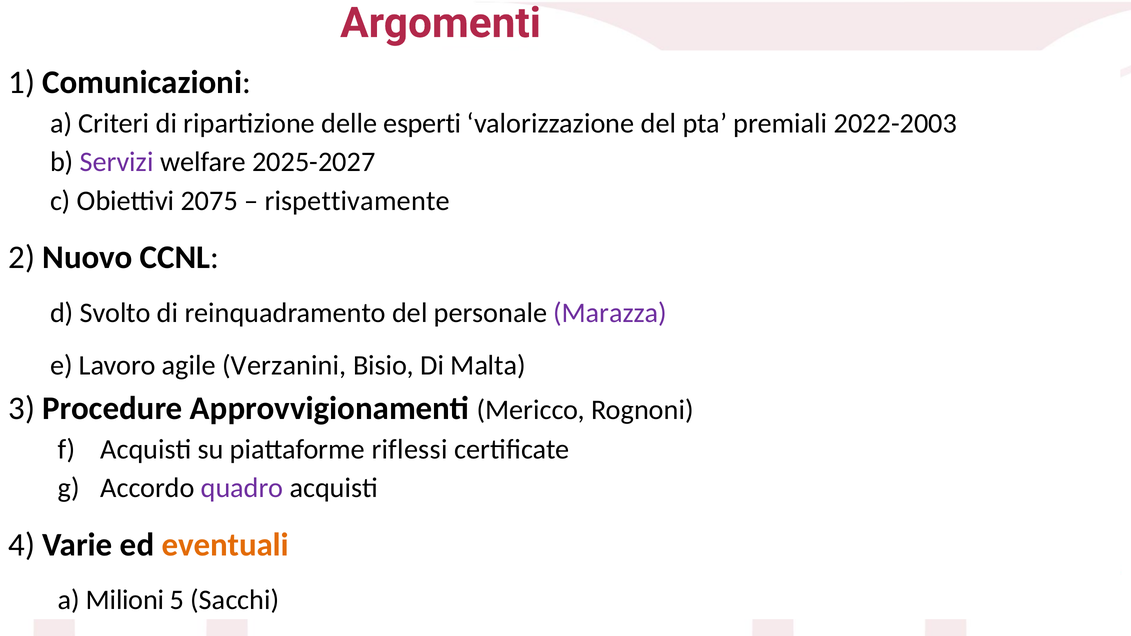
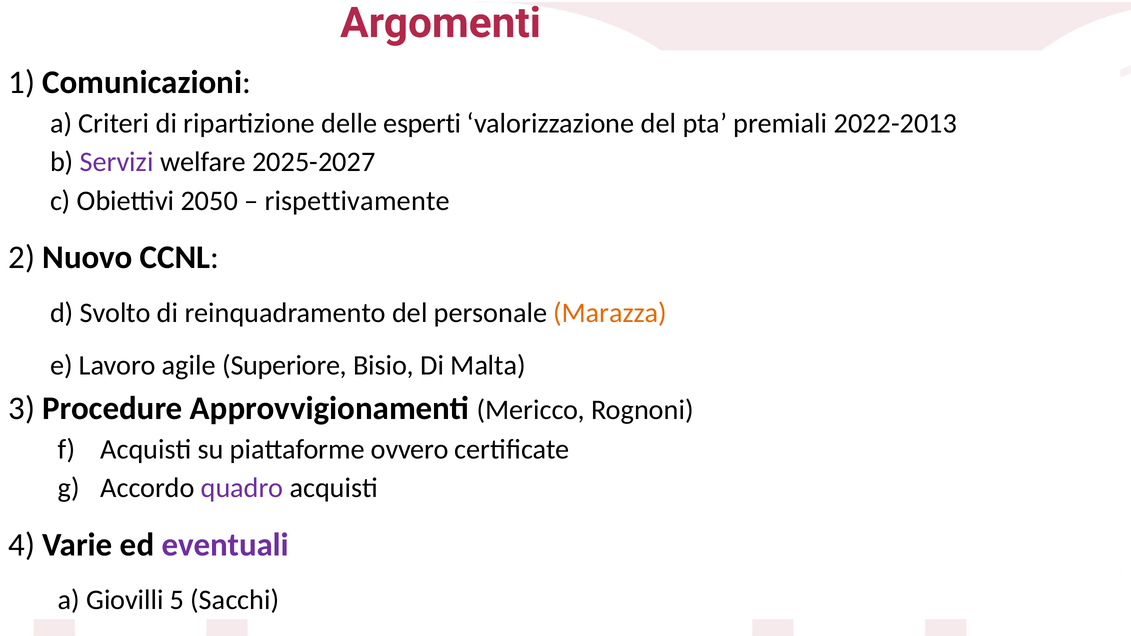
2022-2003: 2022-2003 -> 2022-2013
2075: 2075 -> 2050
Marazza colour: purple -> orange
Verzanini: Verzanini -> Superiore
riflessi: riflessi -> ovvero
eventuali colour: orange -> purple
Milioni: Milioni -> Giovilli
